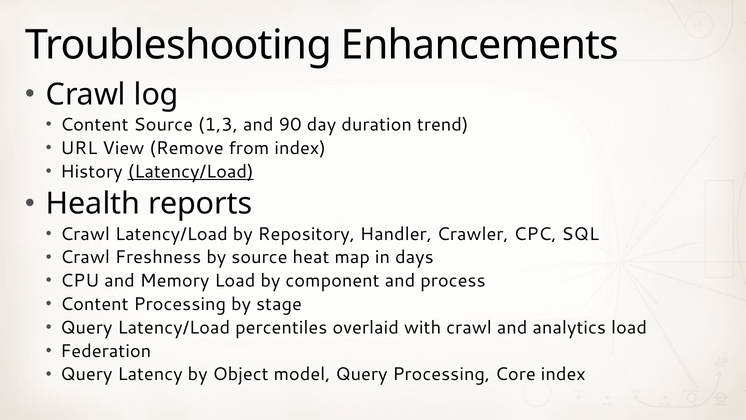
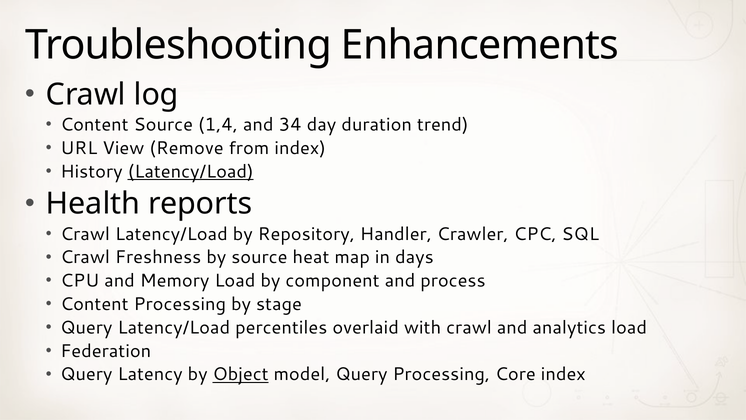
1,3: 1,3 -> 1,4
90: 90 -> 34
Object underline: none -> present
